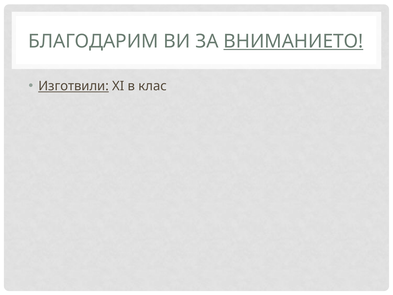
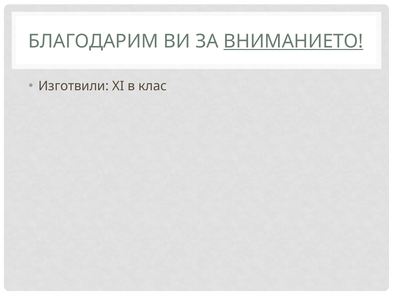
Изготвили underline: present -> none
